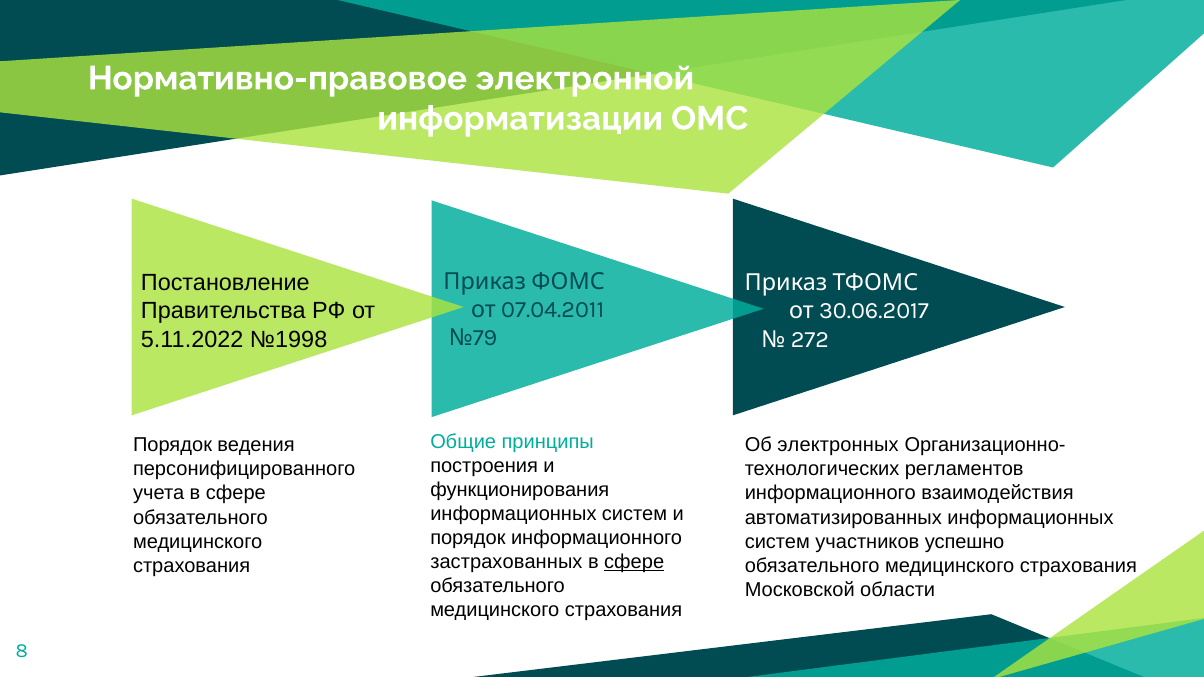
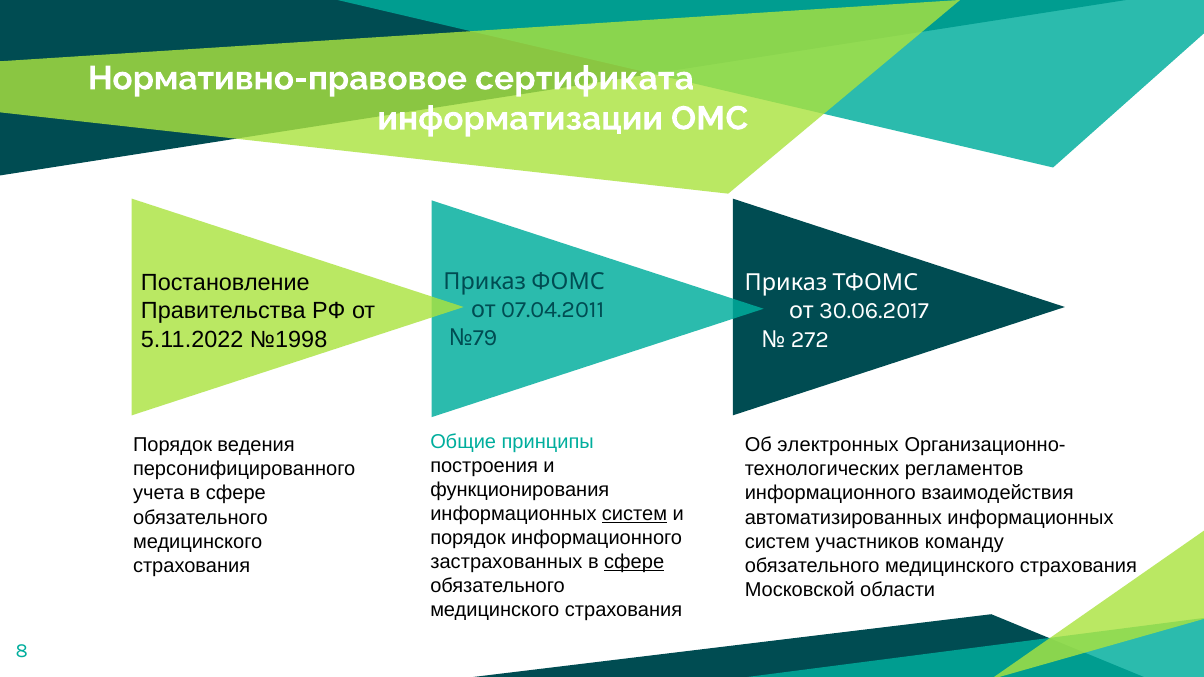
электронной: электронной -> сертификата
систем at (634, 514) underline: none -> present
успешно: успешно -> команду
